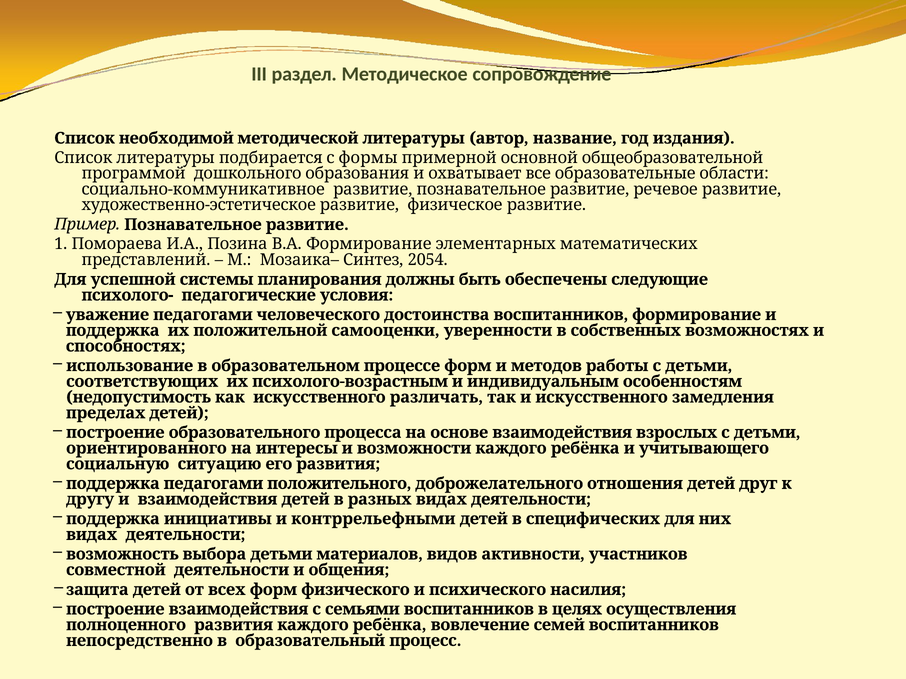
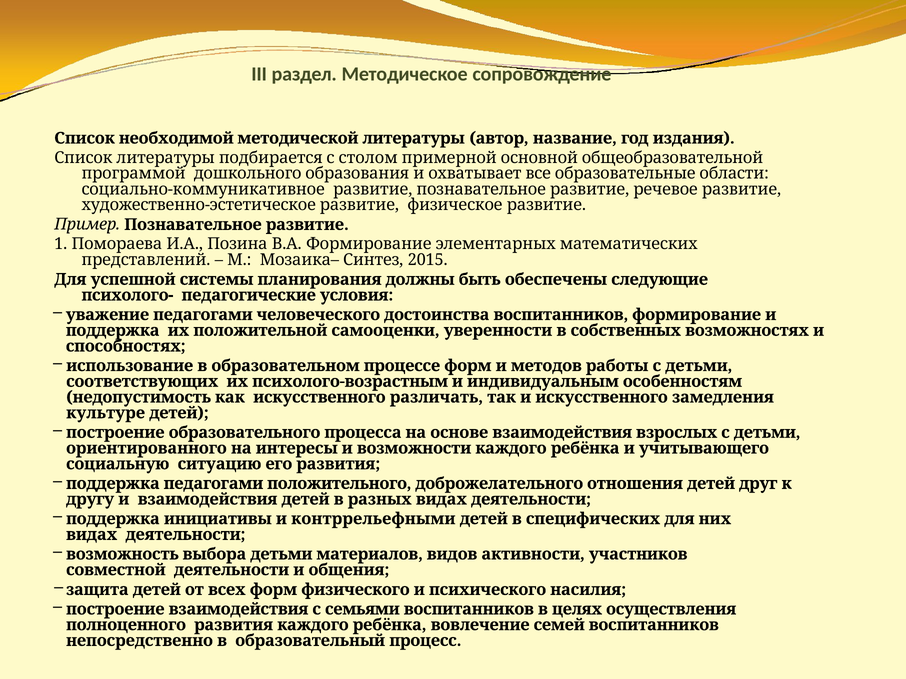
формы: формы -> столом
2054: 2054 -> 2015
пределах: пределах -> культуре
